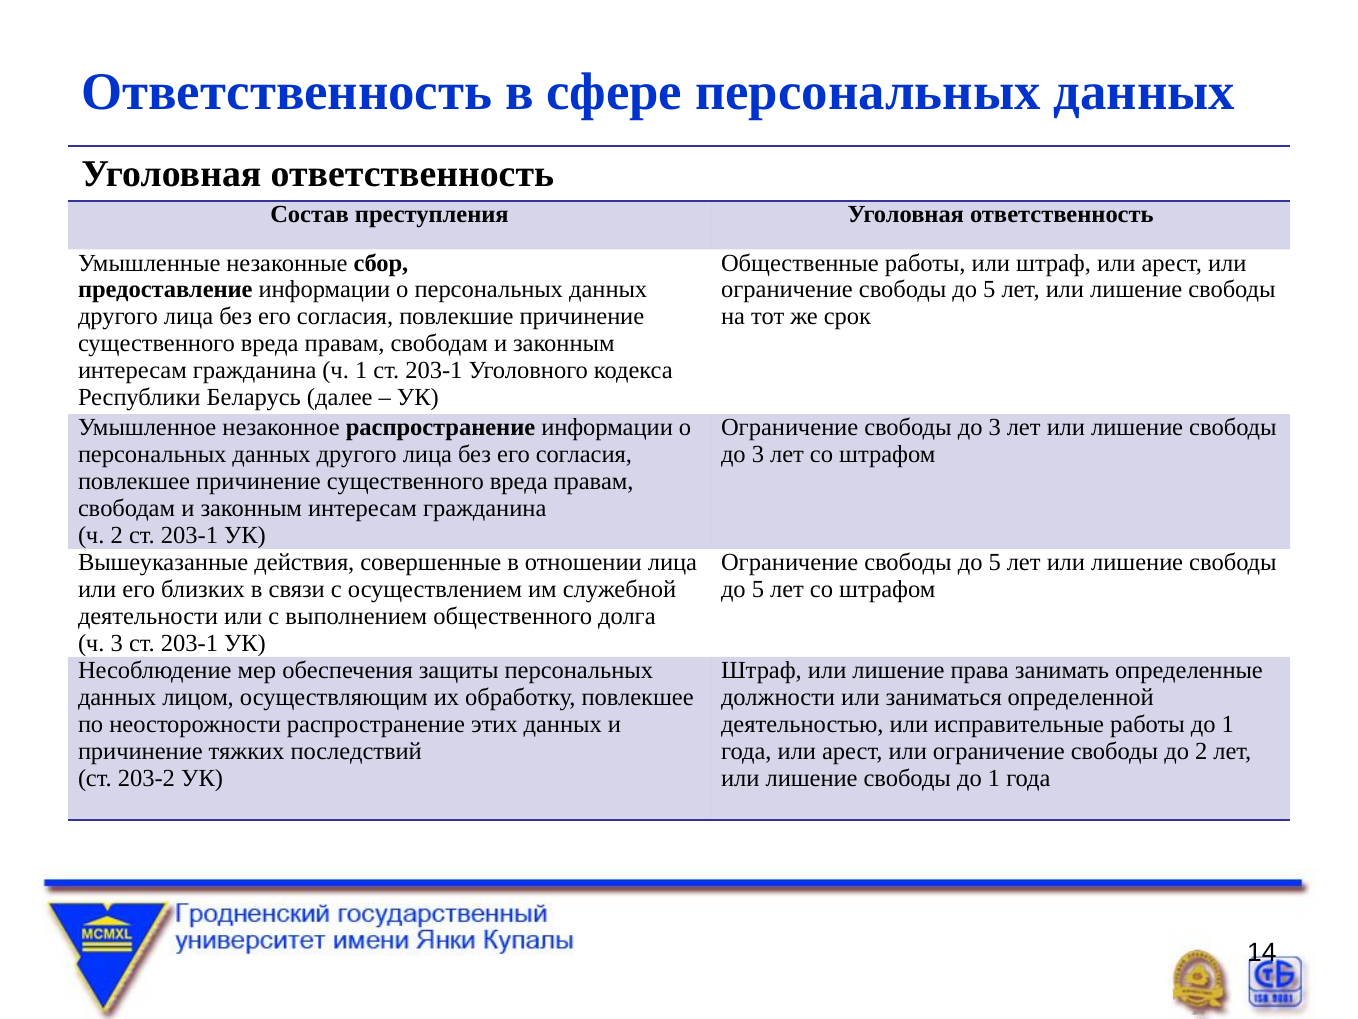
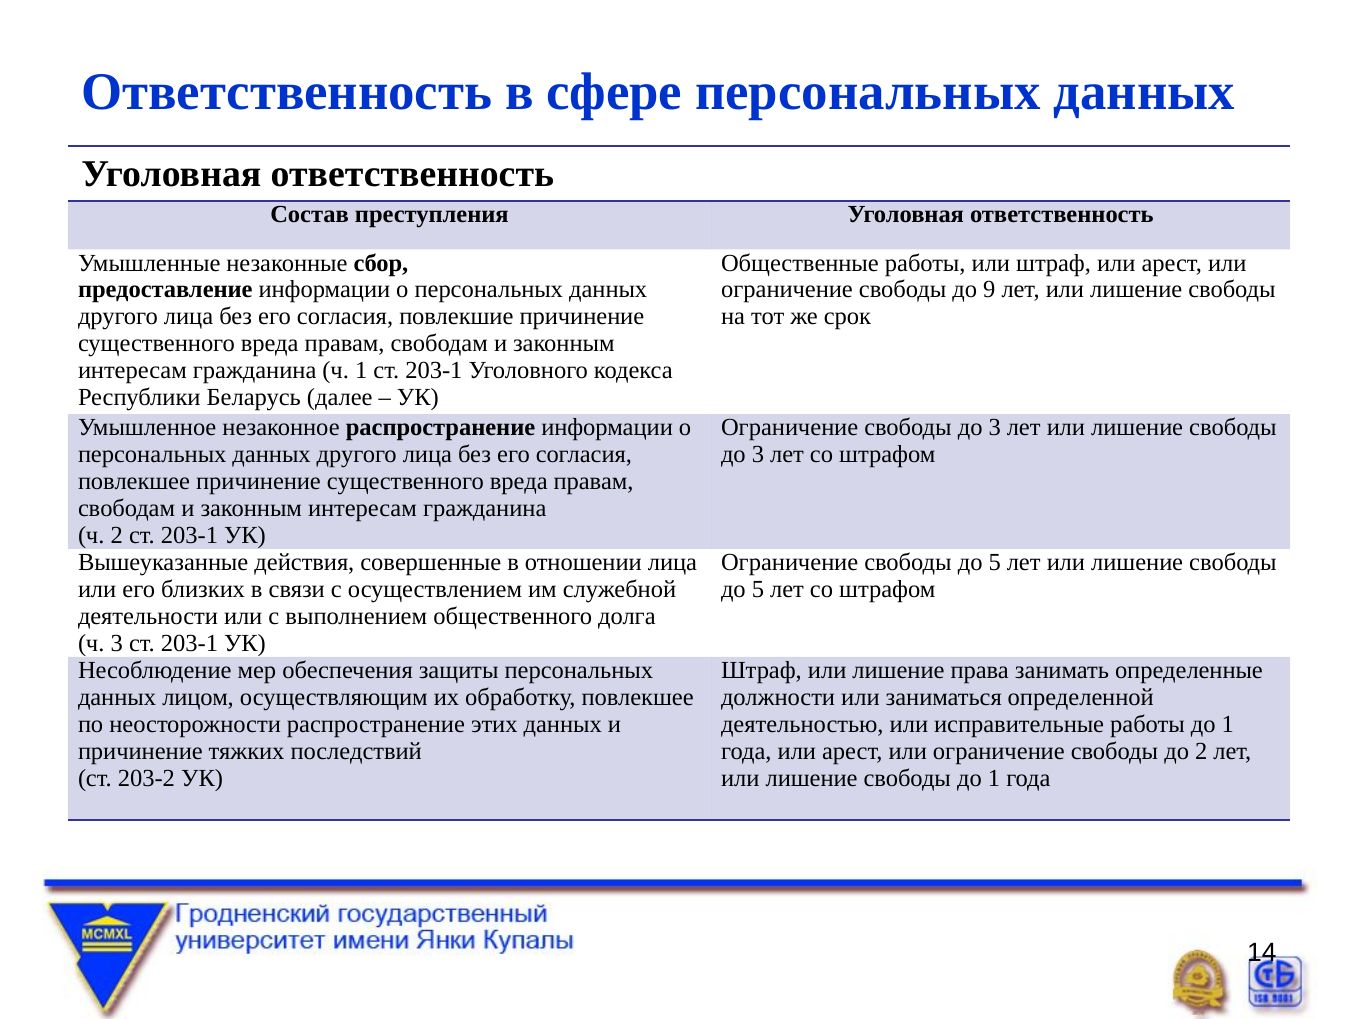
5 at (989, 290): 5 -> 9
